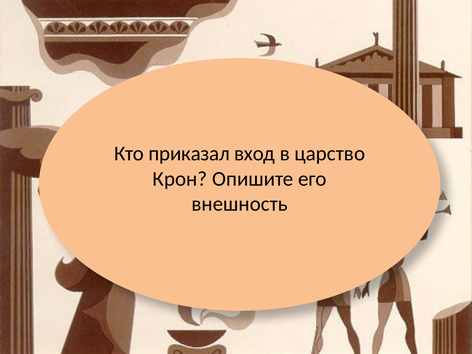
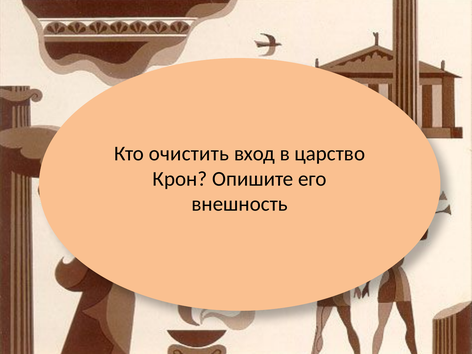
приказал: приказал -> очистить
